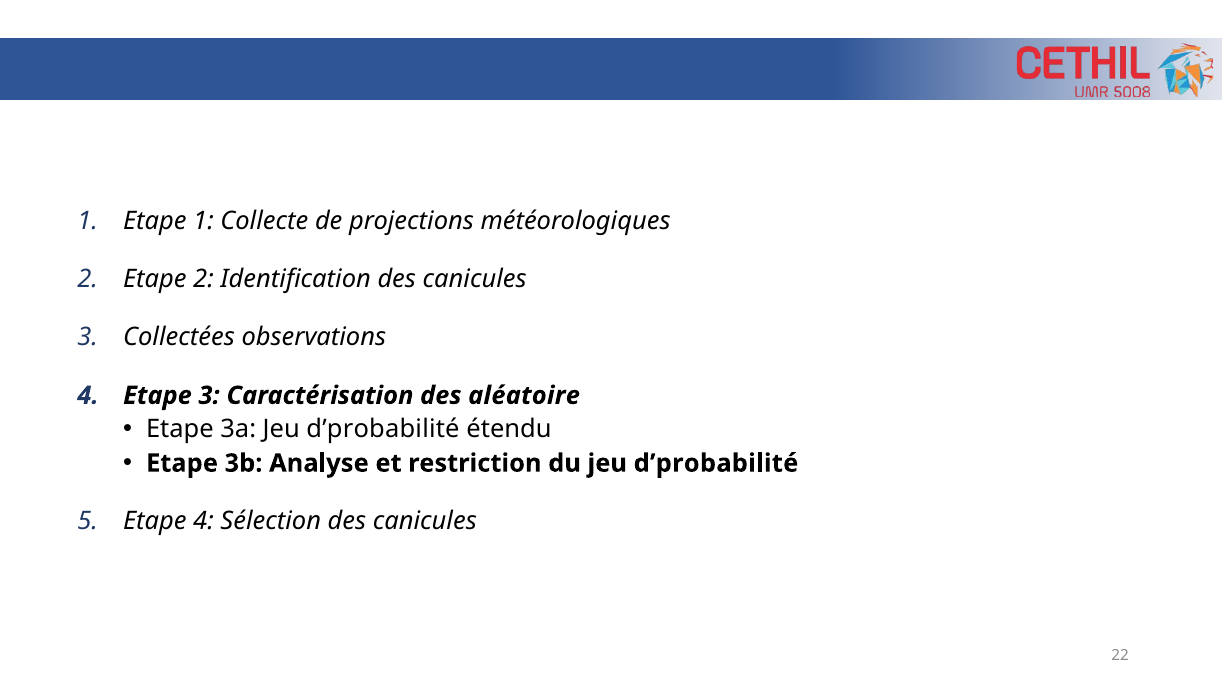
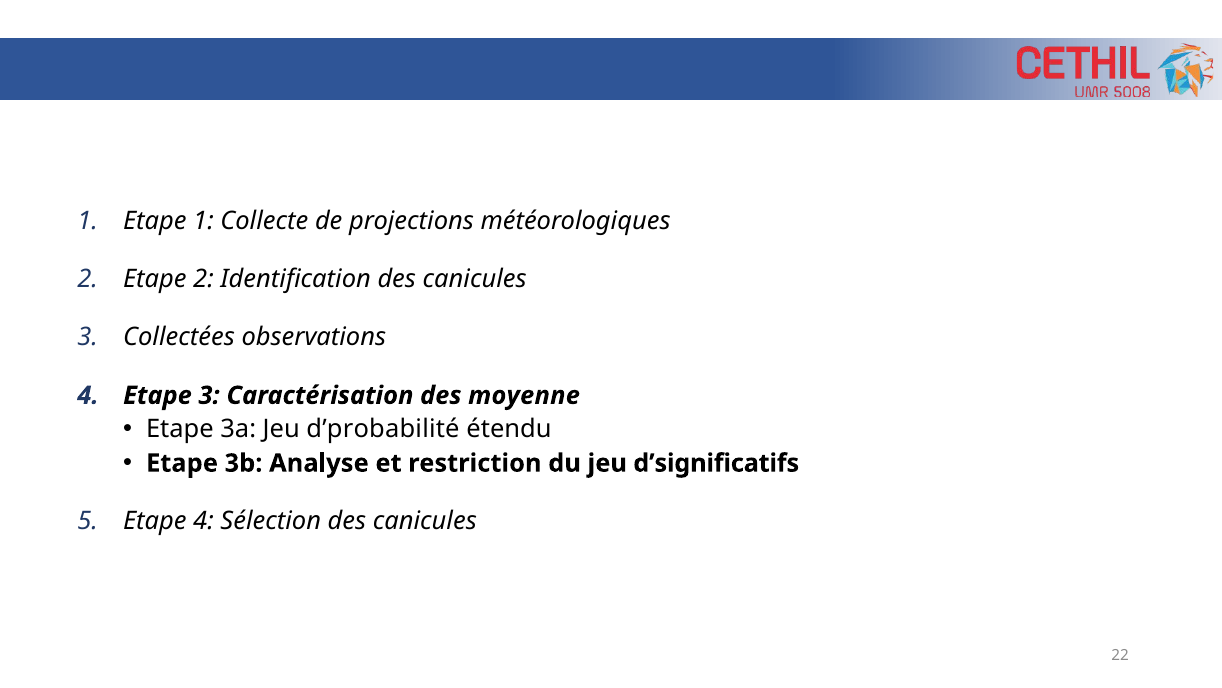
aléatoire: aléatoire -> moyenne
du jeu d’probabilité: d’probabilité -> d’significatifs
